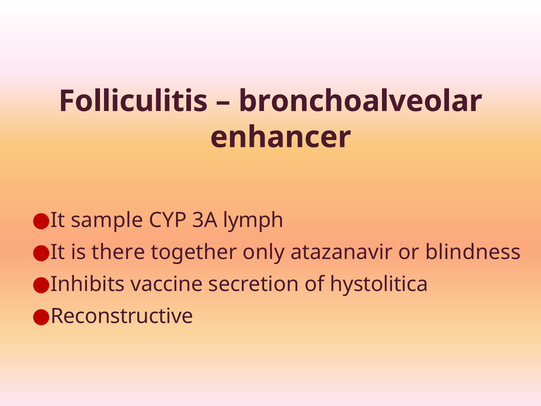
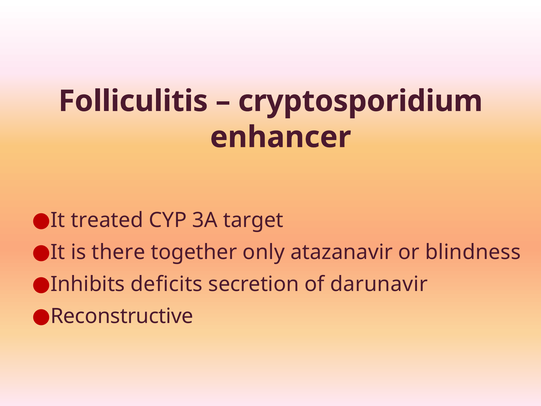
bronchoalveolar: bronchoalveolar -> cryptosporidium
sample: sample -> treated
lymph: lymph -> target
vaccine: vaccine -> deficits
hystolitica: hystolitica -> darunavir
